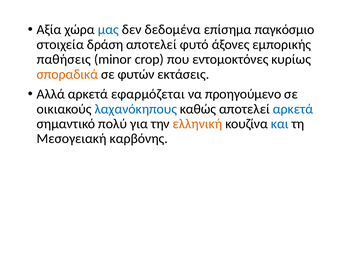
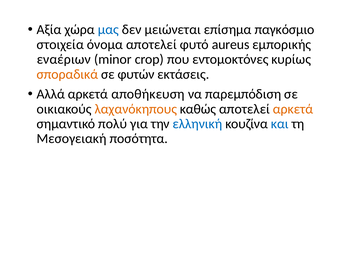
δεδομένα: δεδομένα -> μειώνεται
δράση: δράση -> όνομα
άξονες: άξονες -> aureus
παθήσεις: παθήσεις -> εναέριων
εφαρμόζεται: εφαρμόζεται -> αποθήκευση
προηγούμενο: προηγούμενο -> παρεμπόδιση
λαχανόκηπους colour: blue -> orange
αρκετά at (293, 109) colour: blue -> orange
ελληνική colour: orange -> blue
καρβόνης: καρβόνης -> ποσότητα
